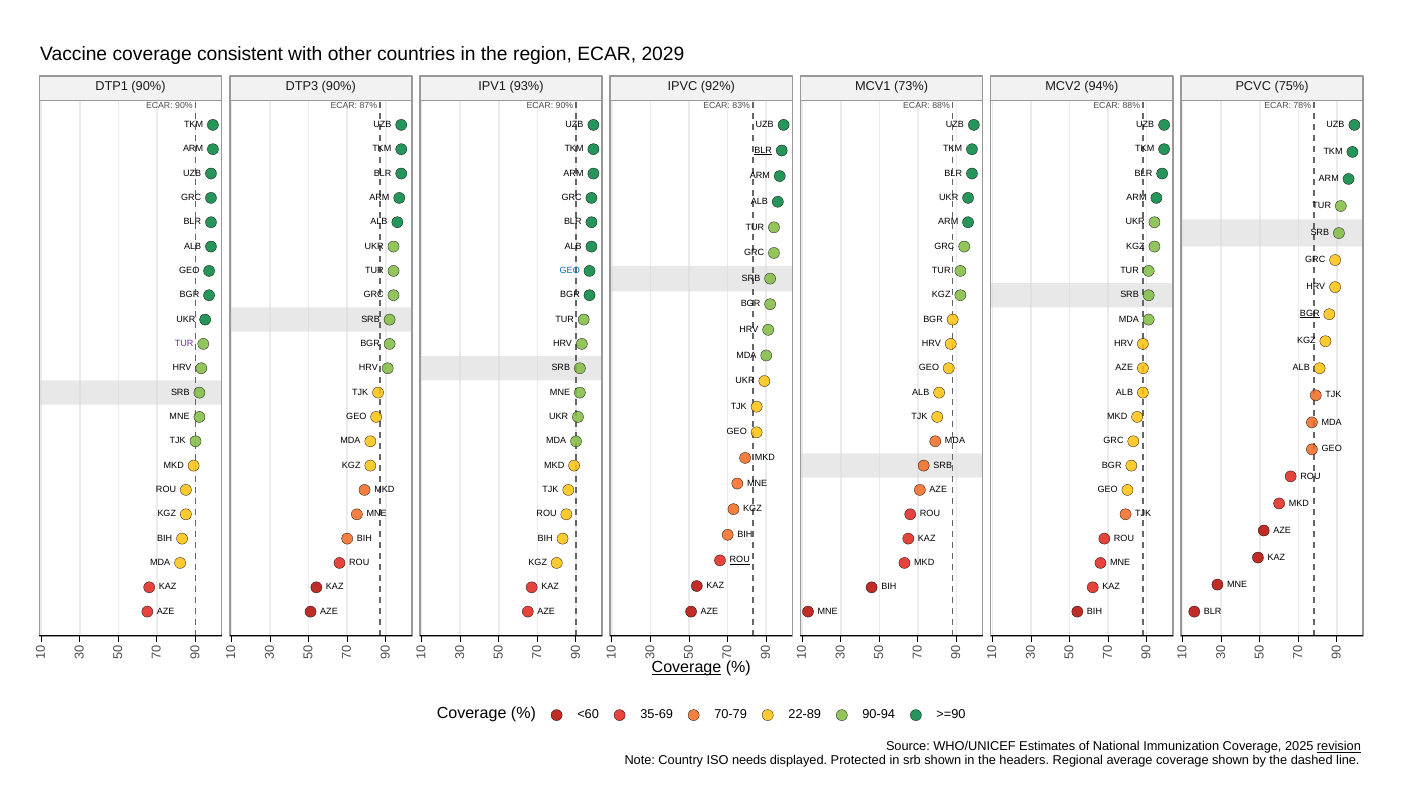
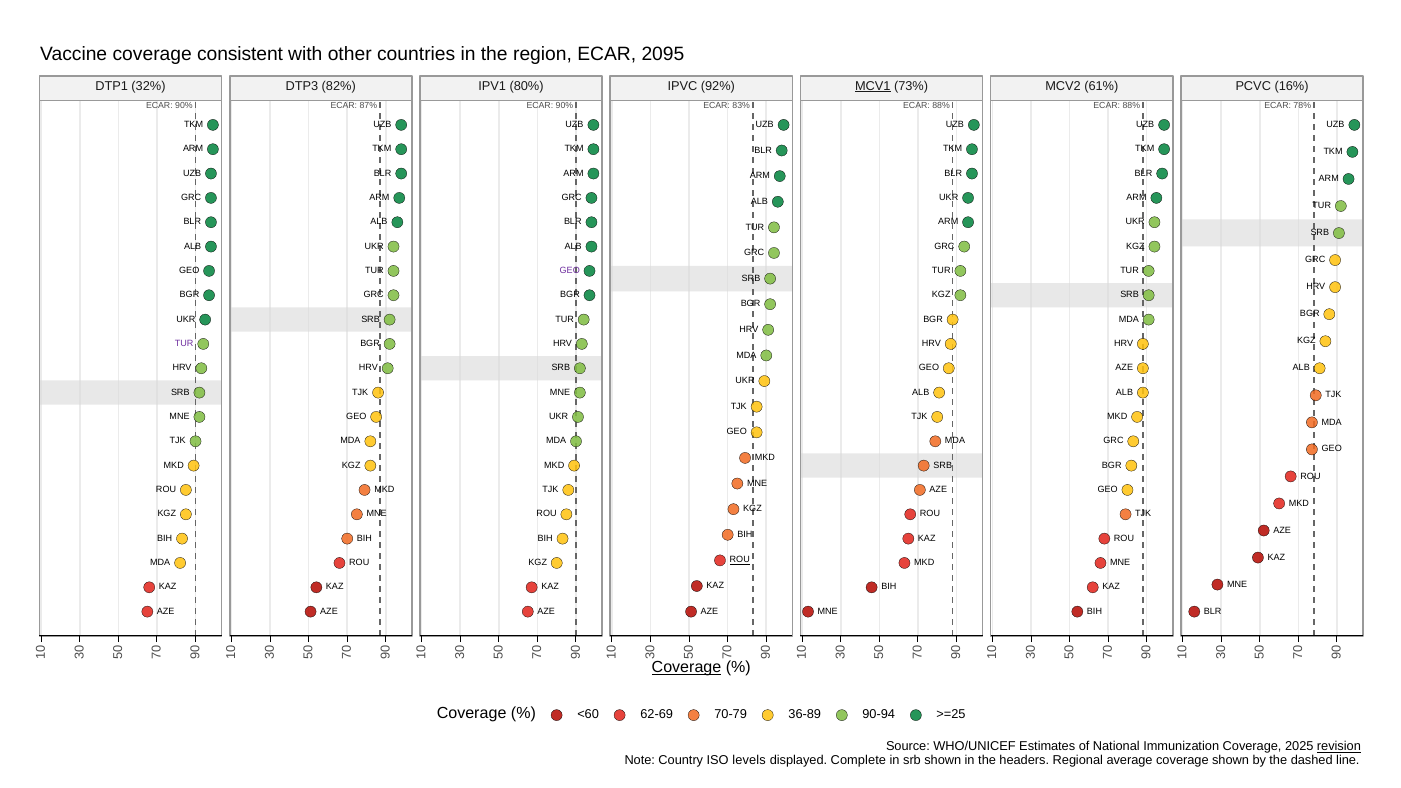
2029: 2029 -> 2095
DTP1 90%: 90% -> 32%
DTP3 90%: 90% -> 82%
93%: 93% -> 80%
MCV1 underline: none -> present
94%: 94% -> 61%
75%: 75% -> 16%
BLR at (763, 150) underline: present -> none
GEO at (570, 271) colour: blue -> purple
BGR at (1310, 314) underline: present -> none
35-69: 35-69 -> 62-69
22-89: 22-89 -> 36-89
>=90: >=90 -> >=25
needs: needs -> levels
Protected: Protected -> Complete
